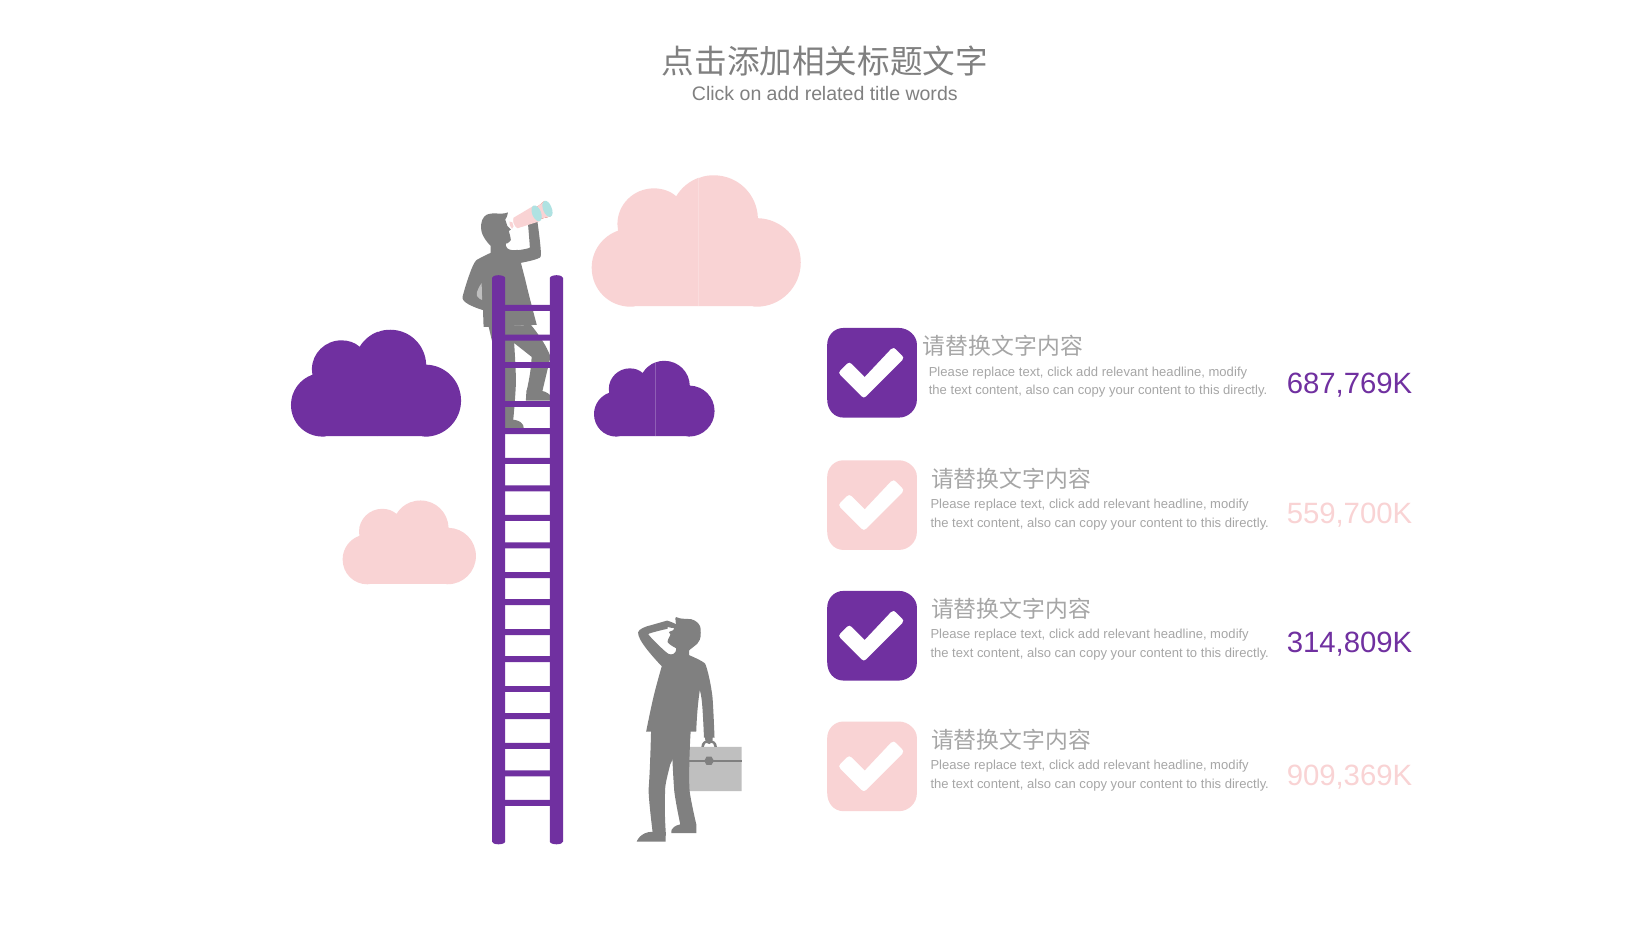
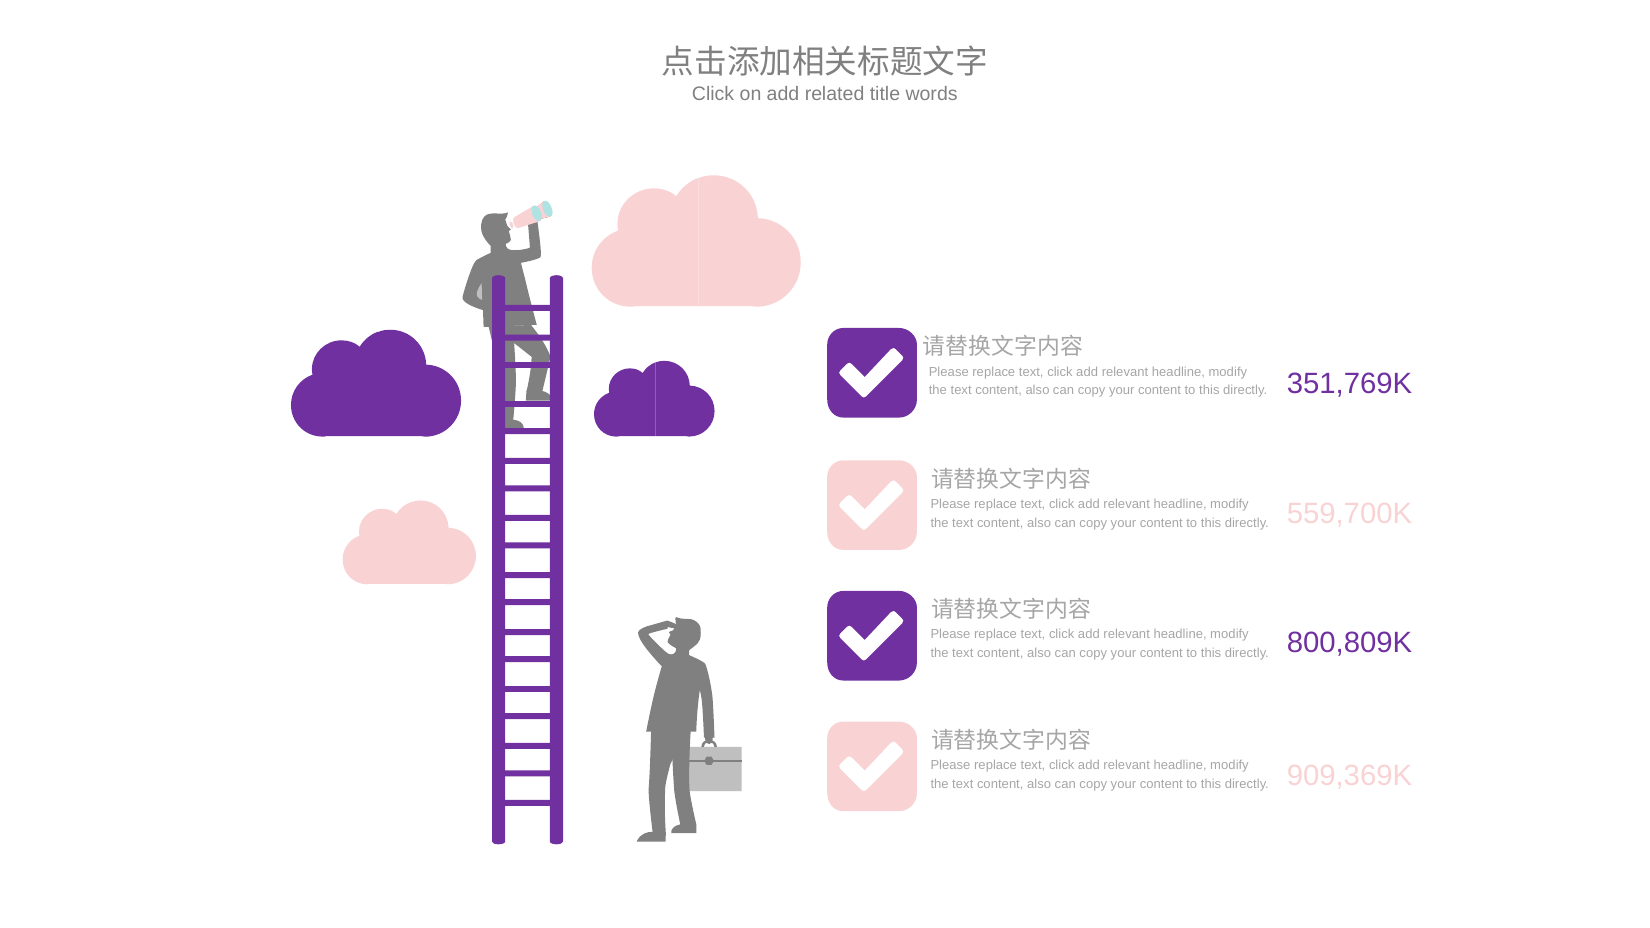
687,769K: 687,769K -> 351,769K
314,809K: 314,809K -> 800,809K
